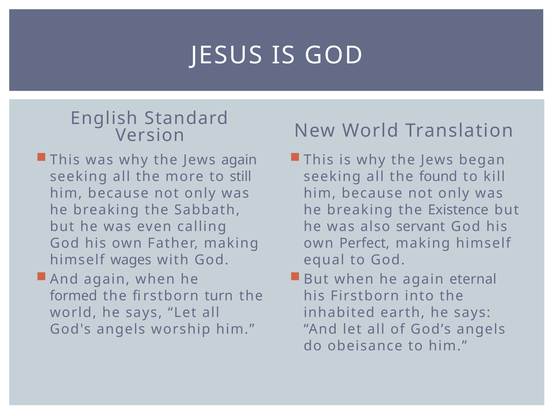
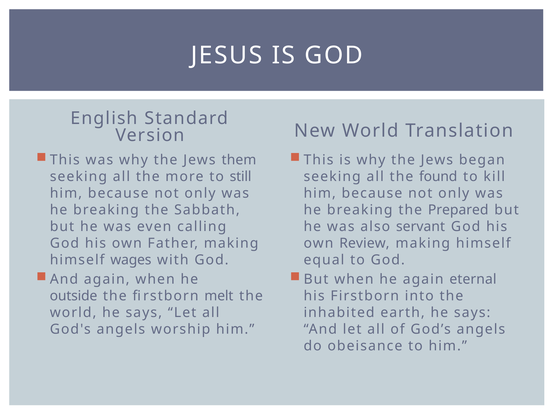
Jews again: again -> them
Existence: Existence -> Prepared
Perfect: Perfect -> Review
formed: formed -> outside
turn: turn -> melt
